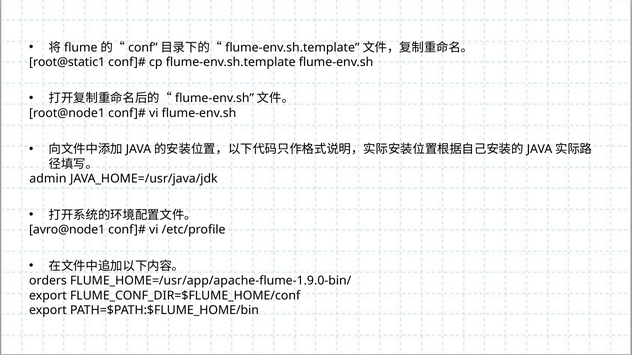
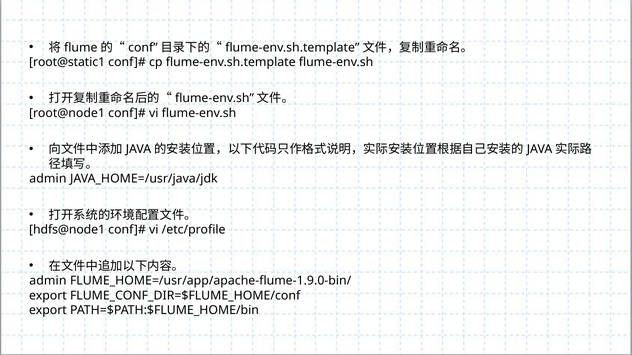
avro@node1: avro@node1 -> hdfs@node1
orders at (48, 281): orders -> admin
